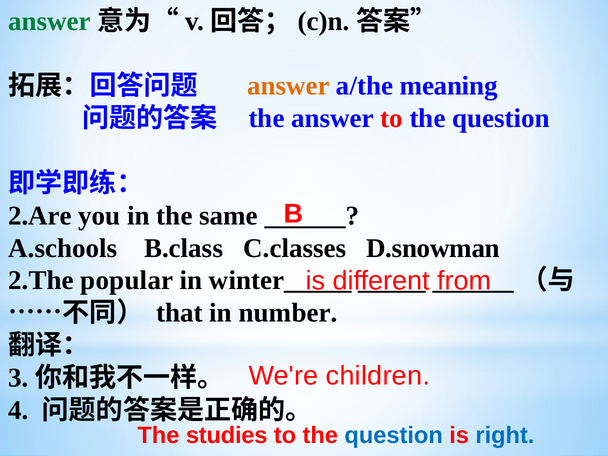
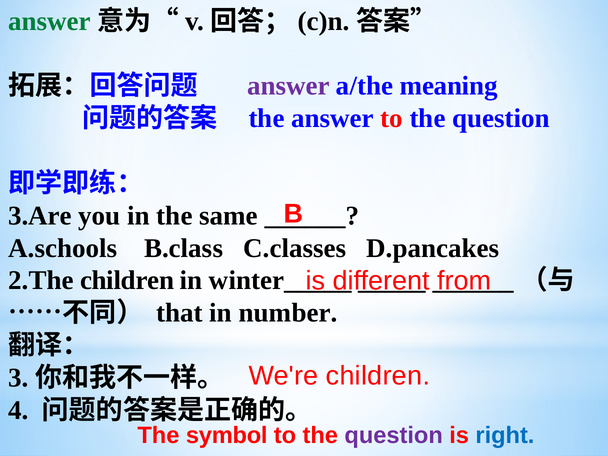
answer at (288, 86) colour: orange -> purple
2.Are: 2.Are -> 3.Are
D.snowman: D.snowman -> D.pancakes
2.The popular: popular -> children
studies: studies -> symbol
question at (394, 435) colour: blue -> purple
